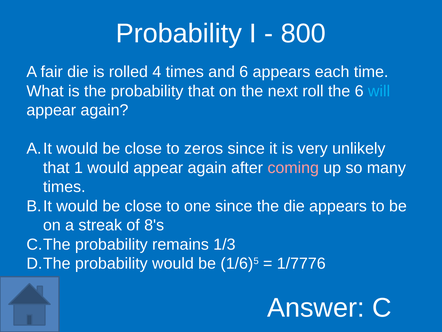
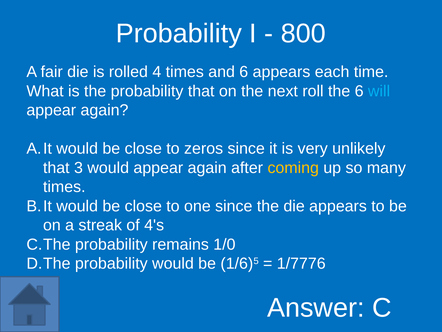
1: 1 -> 3
coming colour: pink -> yellow
8's: 8's -> 4's
1/3: 1/3 -> 1/0
